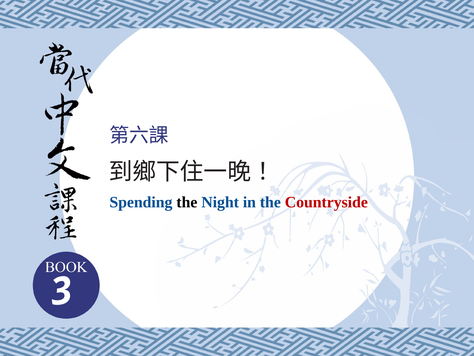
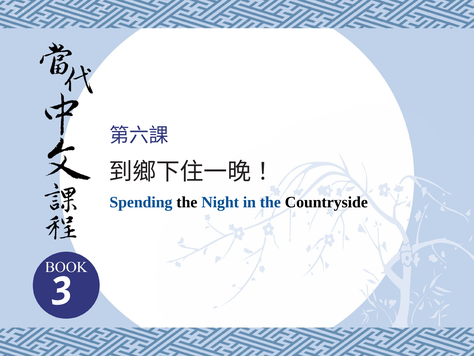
Countryside colour: red -> black
